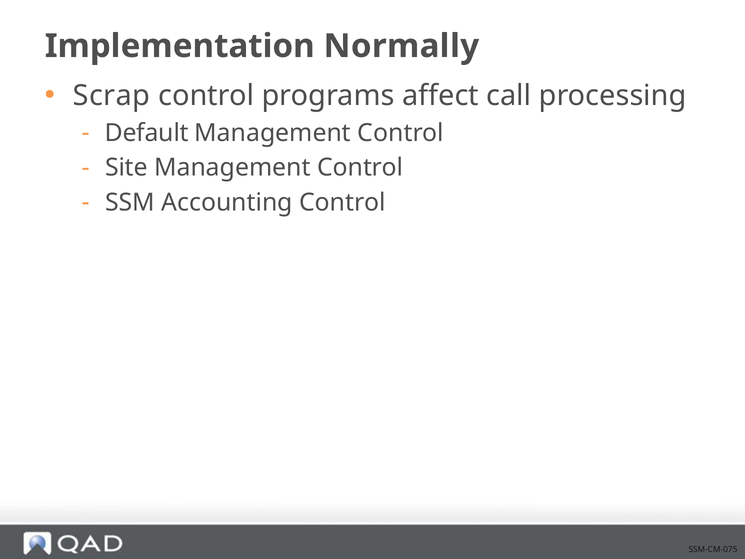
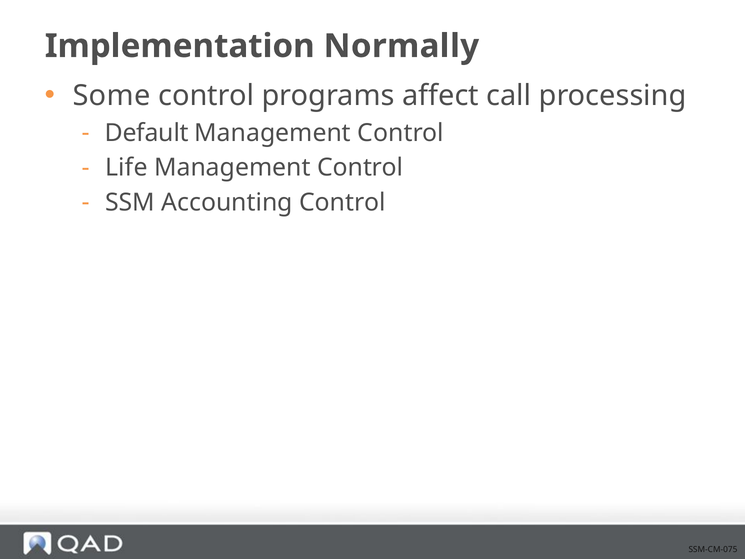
Scrap: Scrap -> Some
Site: Site -> Life
